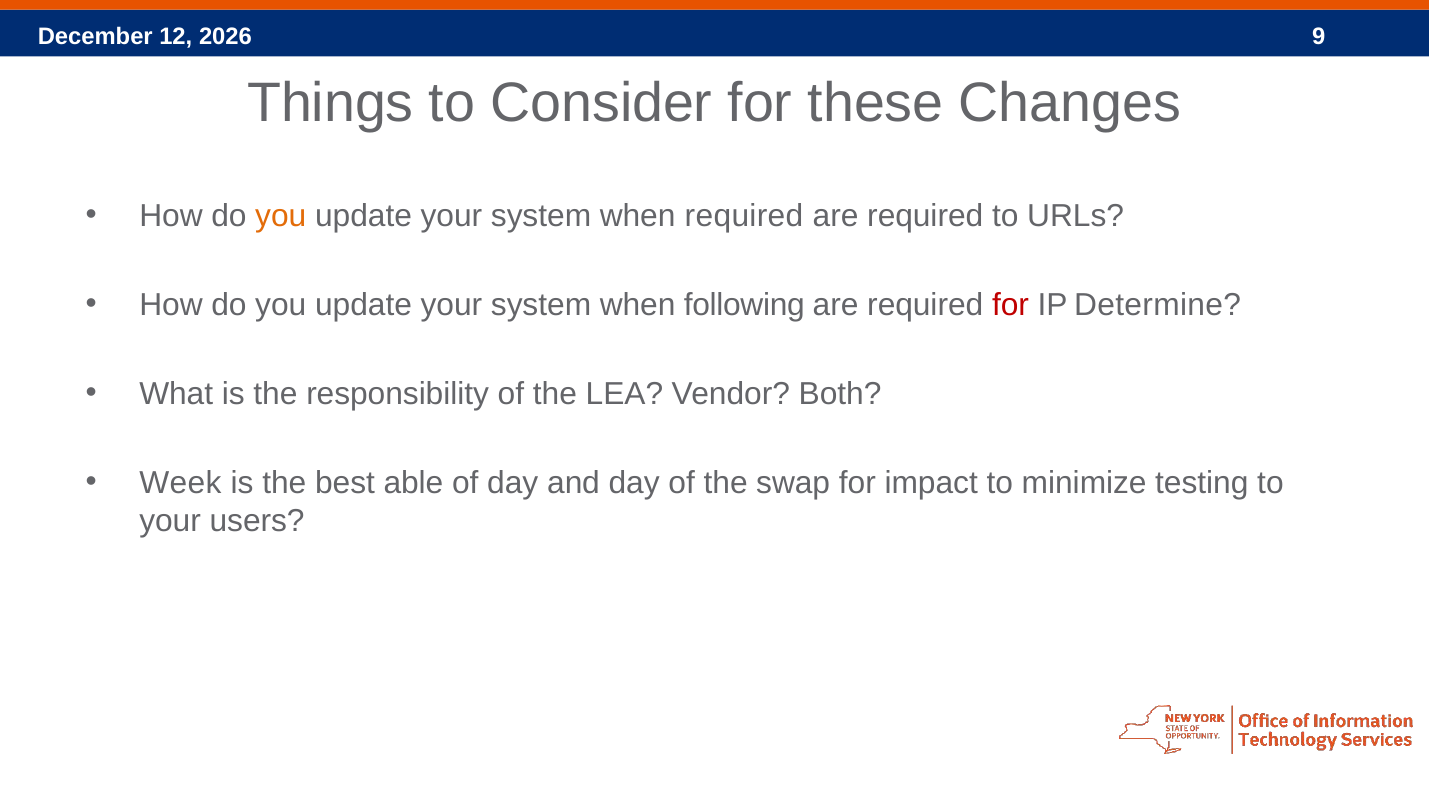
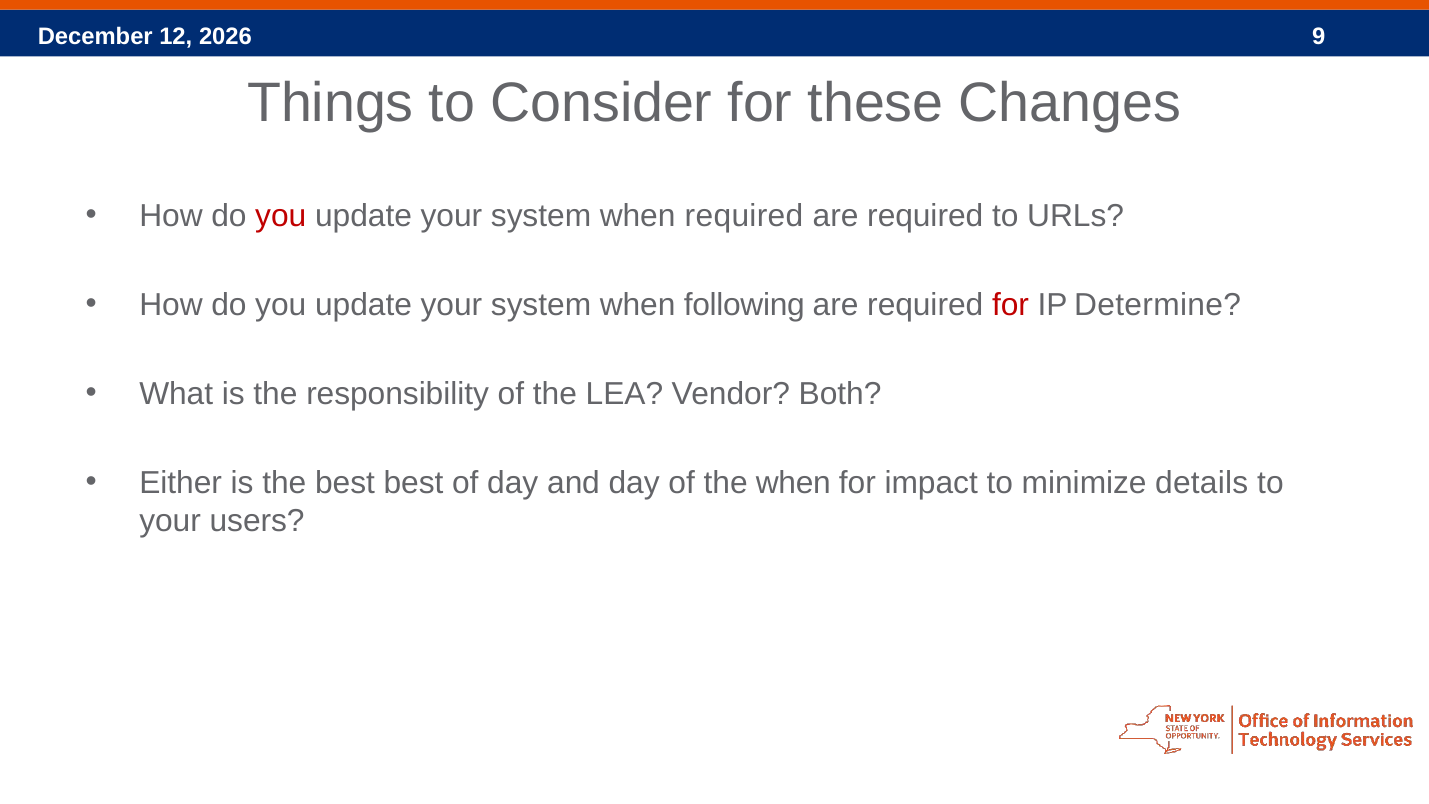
you at (281, 216) colour: orange -> red
Week: Week -> Either
best able: able -> best
the swap: swap -> when
testing: testing -> details
